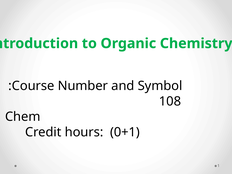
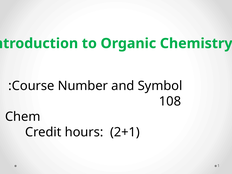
0+1: 0+1 -> 2+1
